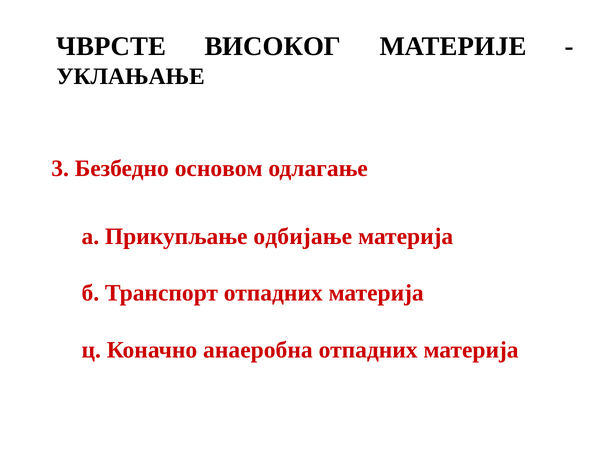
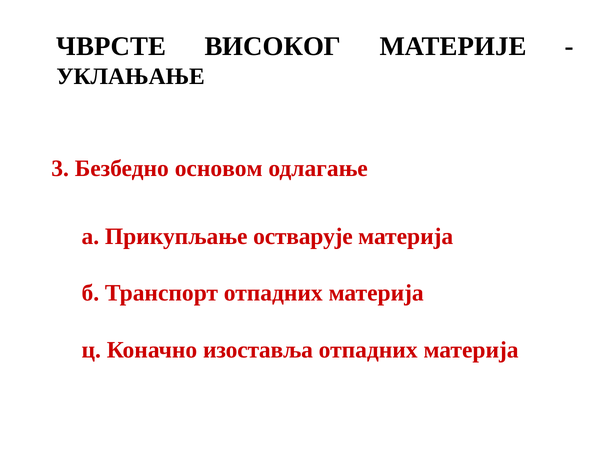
одбијање: одбијање -> остварује
анаеробна: анаеробна -> изоставља
